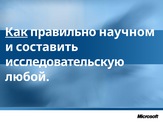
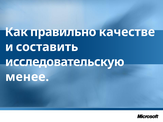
Как underline: present -> none
научном: научном -> качестве
любой: любой -> менее
